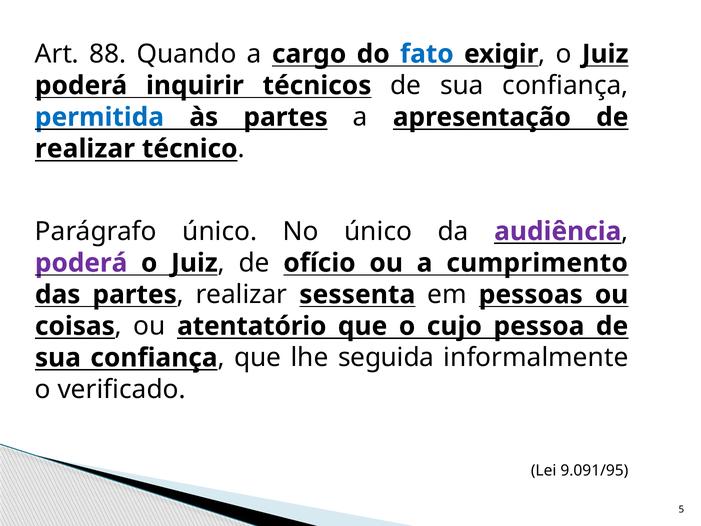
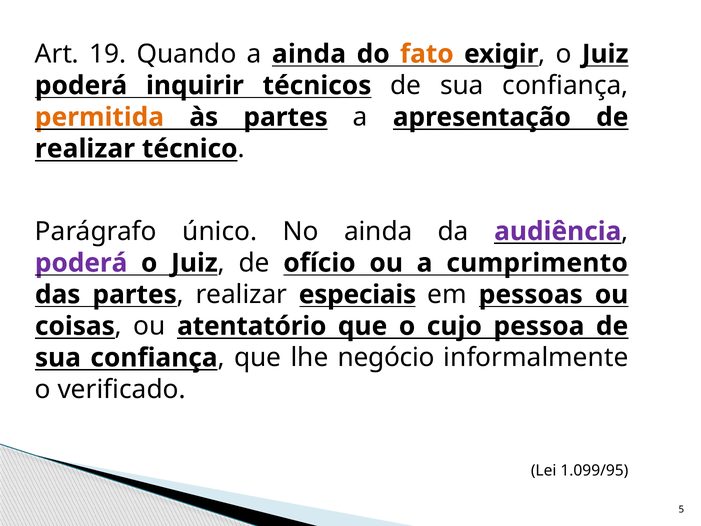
88: 88 -> 19
a cargo: cargo -> ainda
fato colour: blue -> orange
permitida colour: blue -> orange
No único: único -> ainda
sessenta: sessenta -> especiais
seguida: seguida -> negócio
9.091/95: 9.091/95 -> 1.099/95
